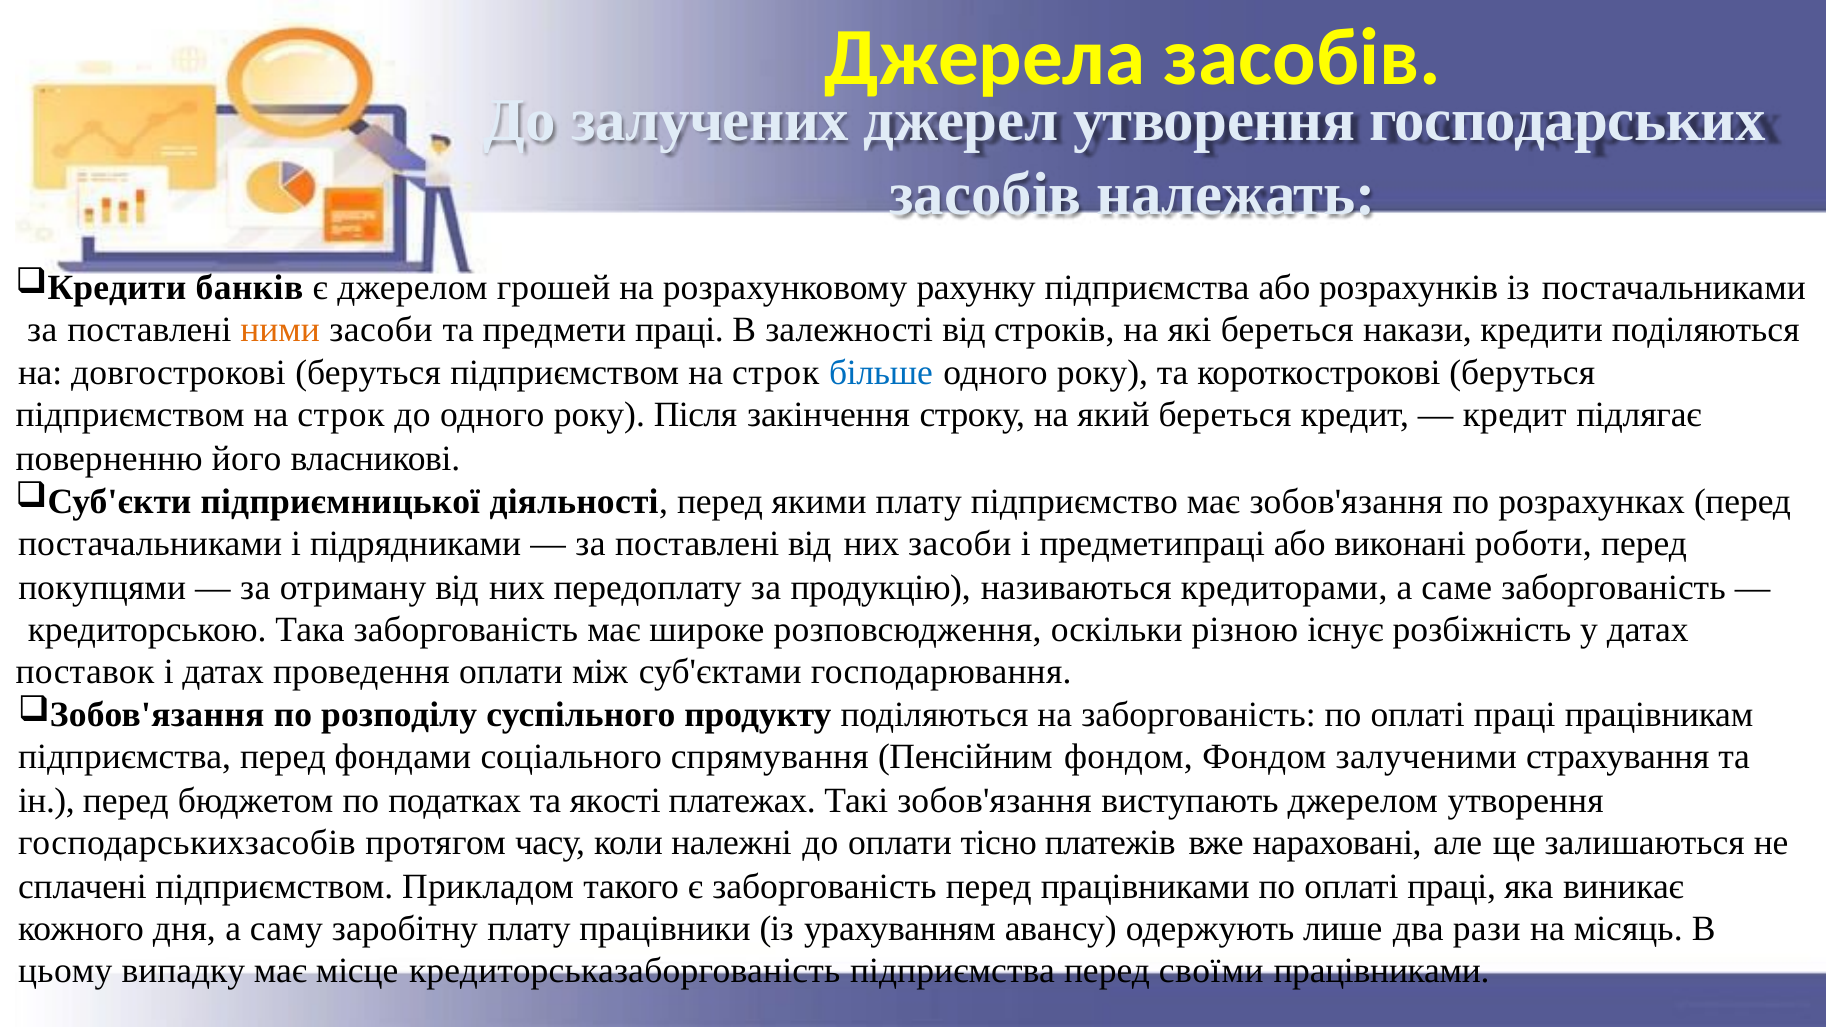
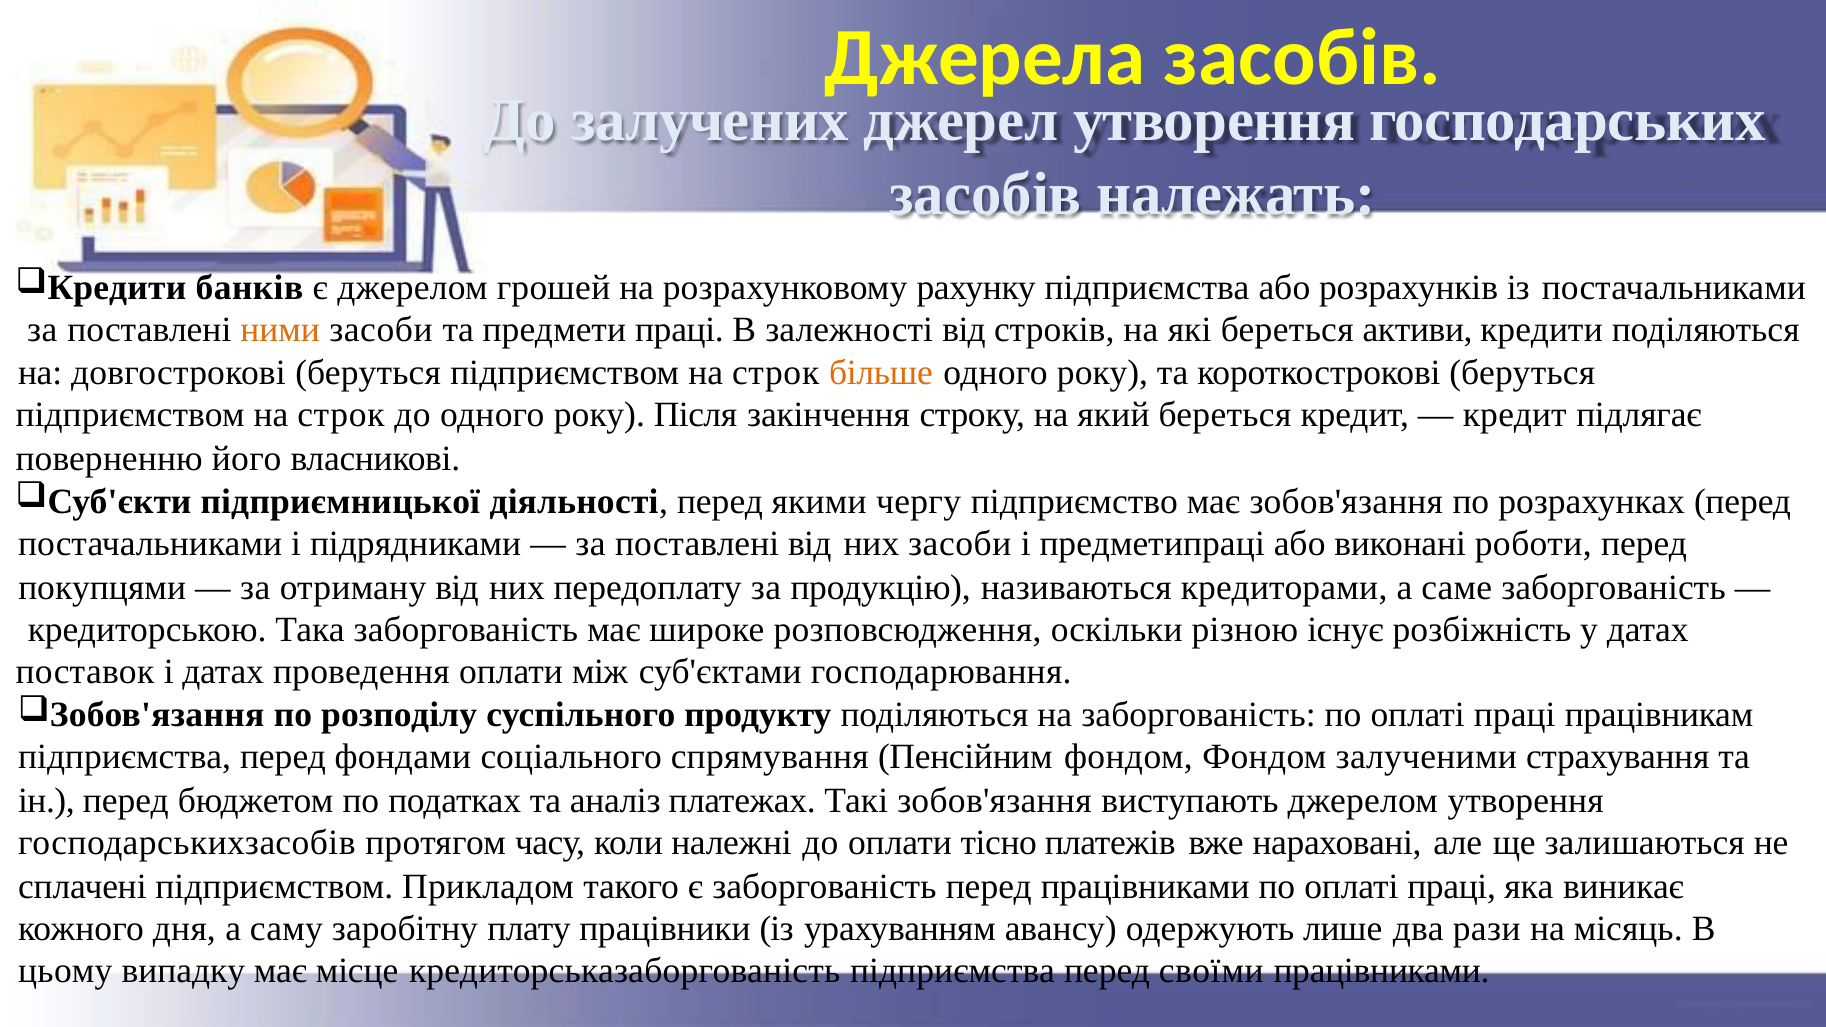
накази: накази -> активи
більше colour: blue -> orange
якими плату: плату -> чергу
якості: якості -> аналіз
